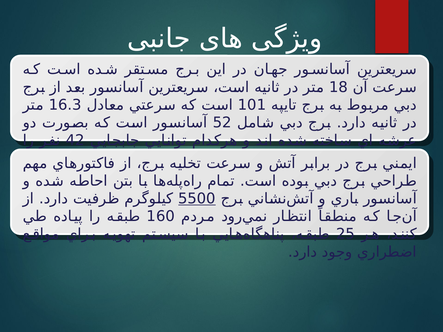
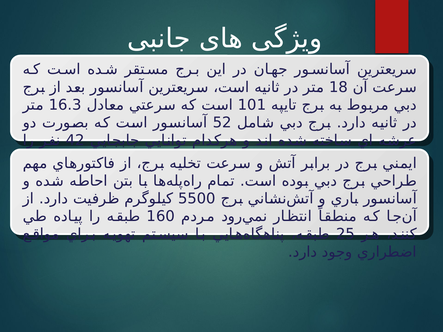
5500 underline: present -> none
